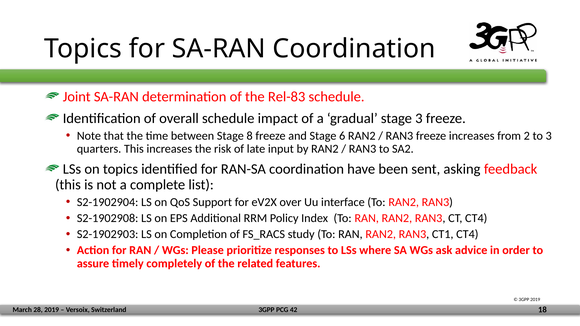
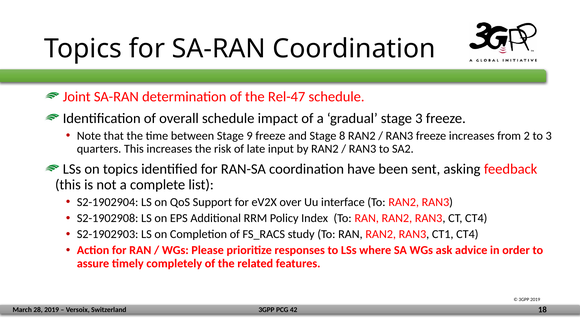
Rel-83: Rel-83 -> Rel-47
8: 8 -> 9
6: 6 -> 8
